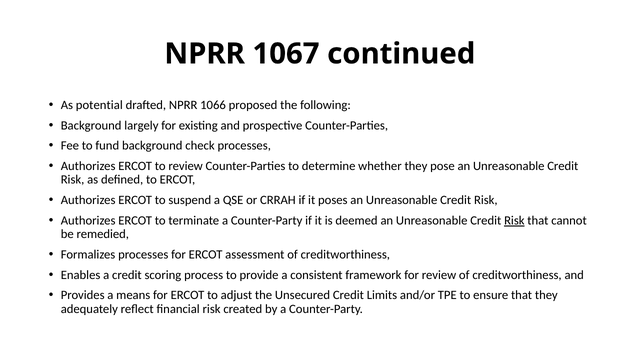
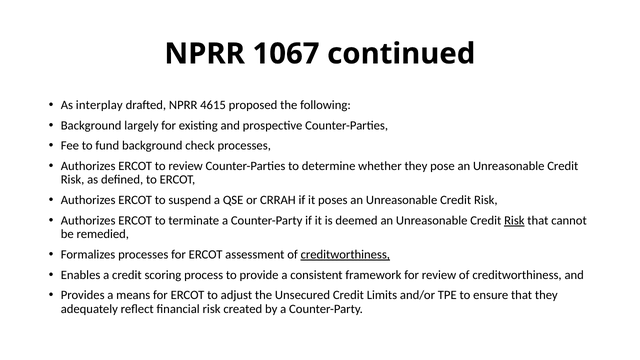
potential: potential -> interplay
1066: 1066 -> 4615
creditworthiness at (345, 254) underline: none -> present
